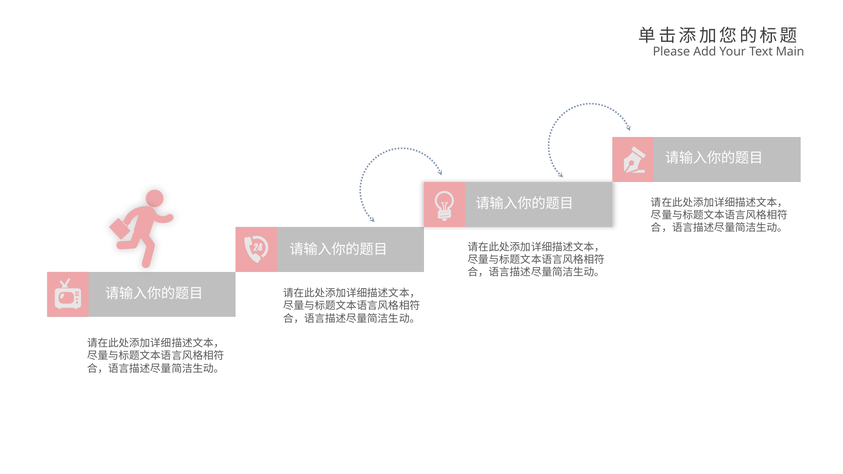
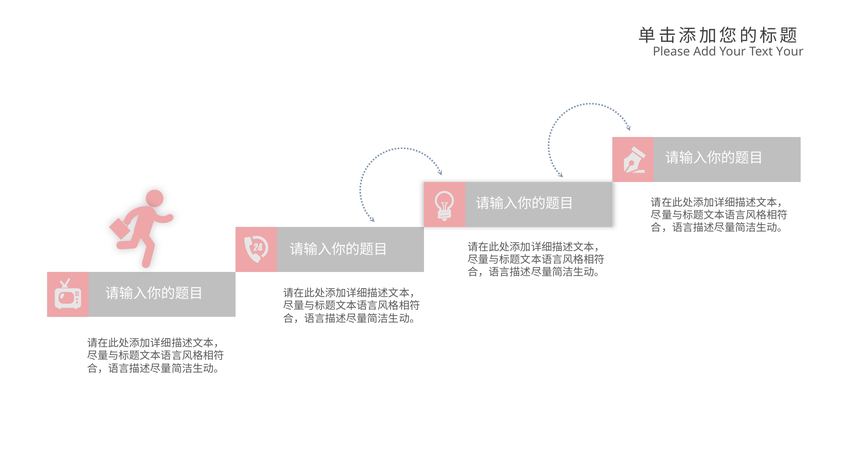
Text Main: Main -> Your
